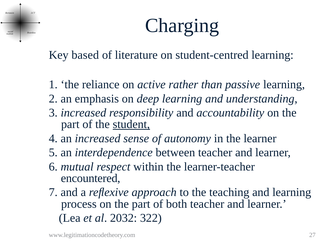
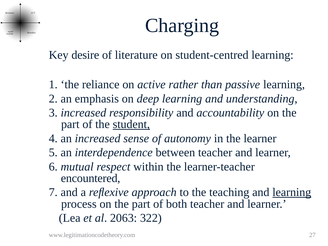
based: based -> desire
learning at (292, 192) underline: none -> present
2032: 2032 -> 2063
